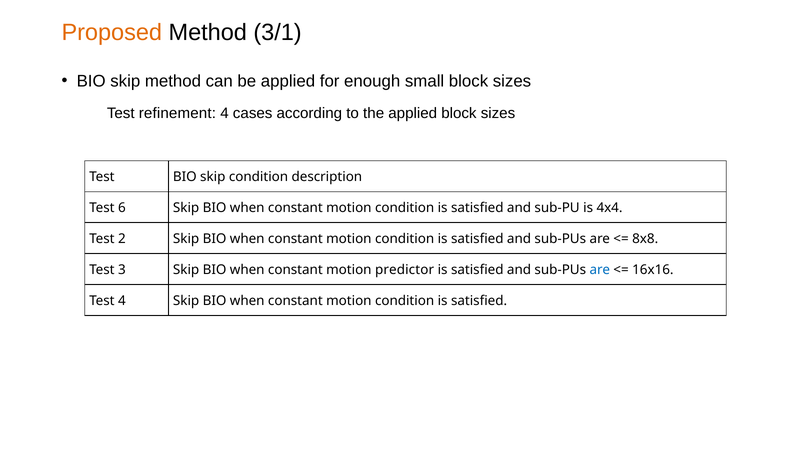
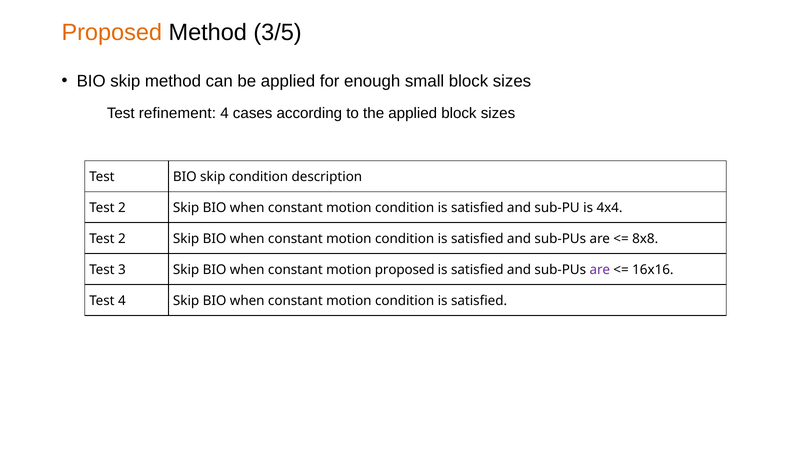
3/1: 3/1 -> 3/5
6 at (122, 208): 6 -> 2
motion predictor: predictor -> proposed
are at (600, 270) colour: blue -> purple
